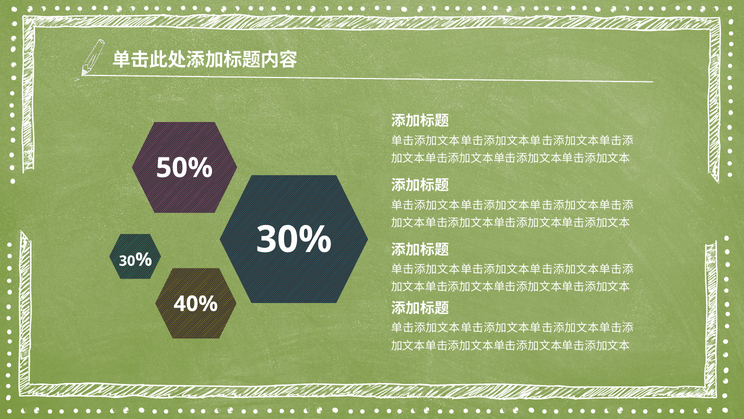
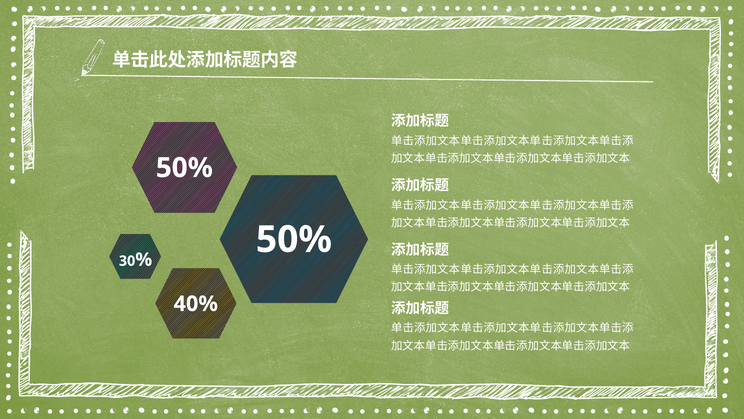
30% at (294, 239): 30% -> 50%
